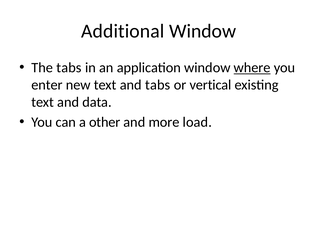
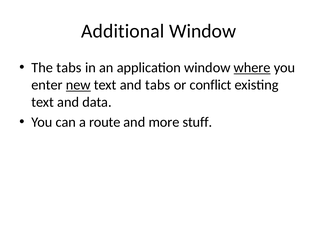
new underline: none -> present
vertical: vertical -> conflict
other: other -> route
load: load -> stuff
